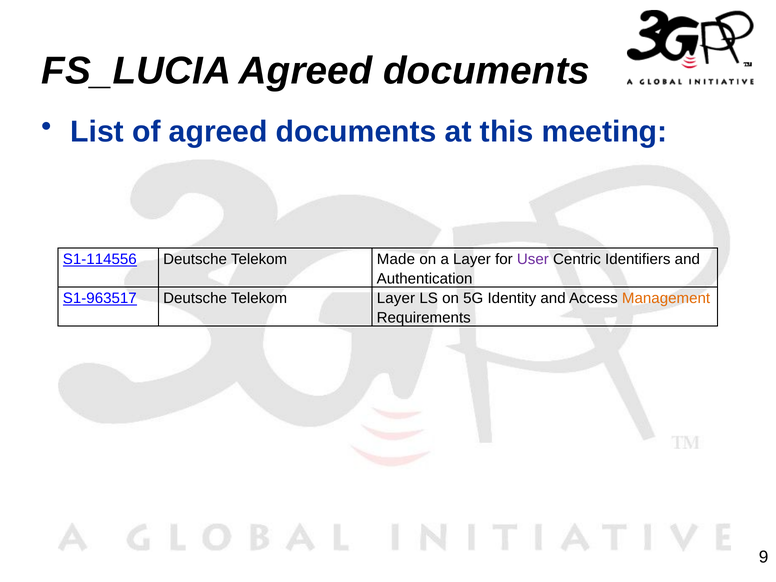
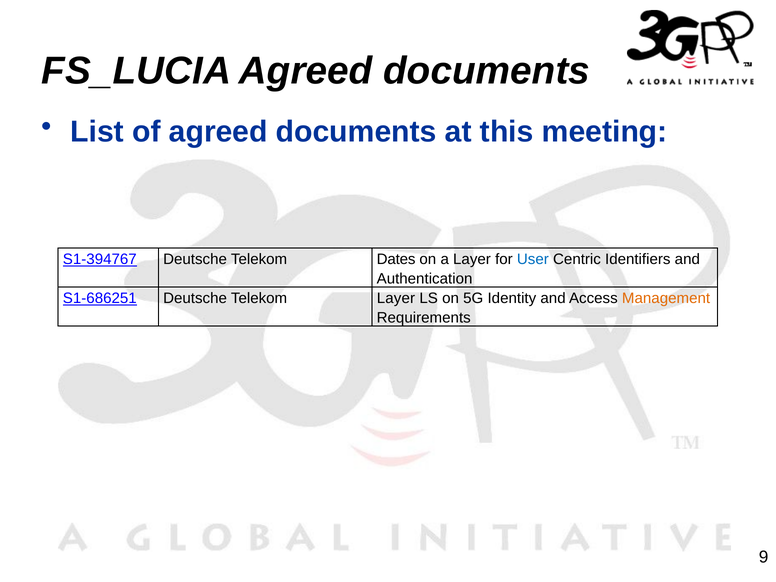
S1-114556: S1-114556 -> S1-394767
Made: Made -> Dates
User colour: purple -> blue
S1-963517: S1-963517 -> S1-686251
